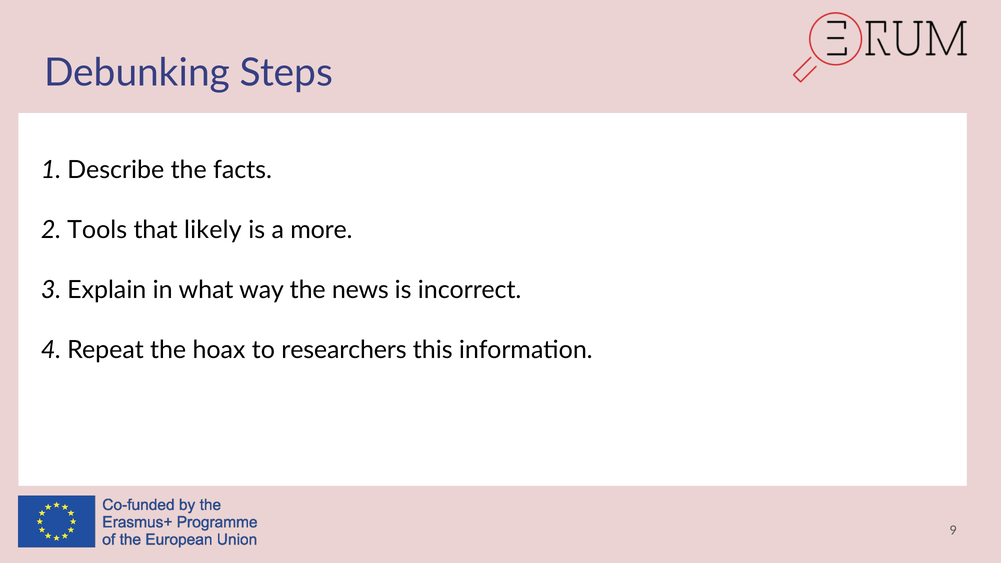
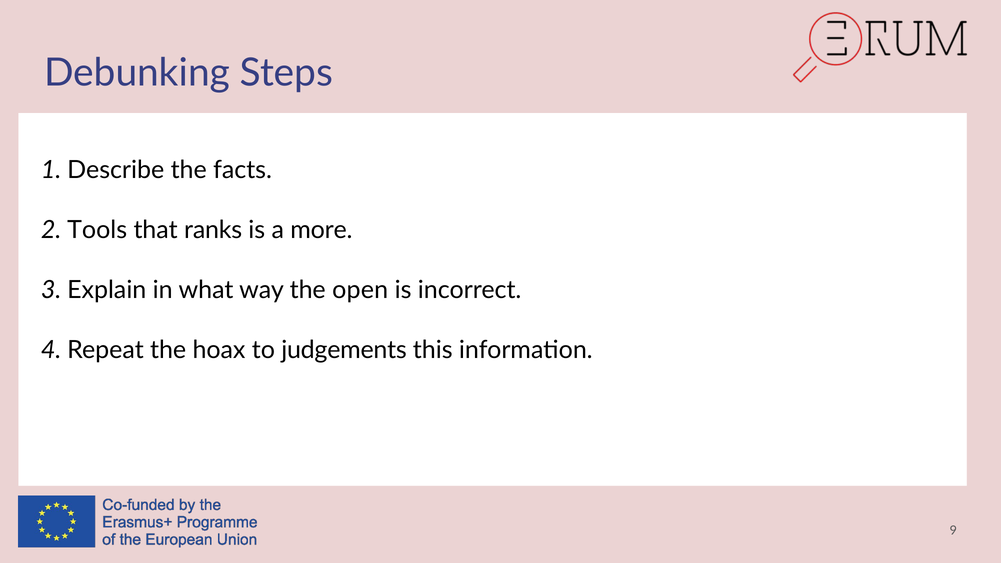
likely: likely -> ranks
news: news -> open
researchers: researchers -> judgements
